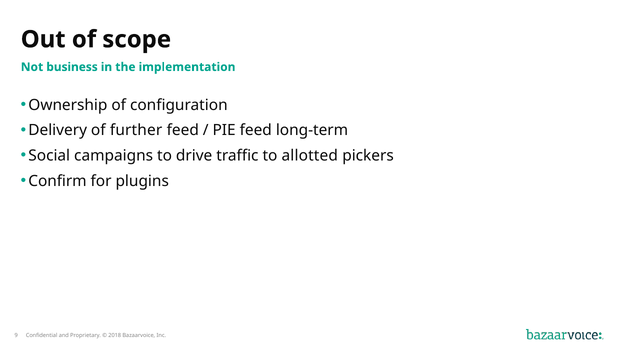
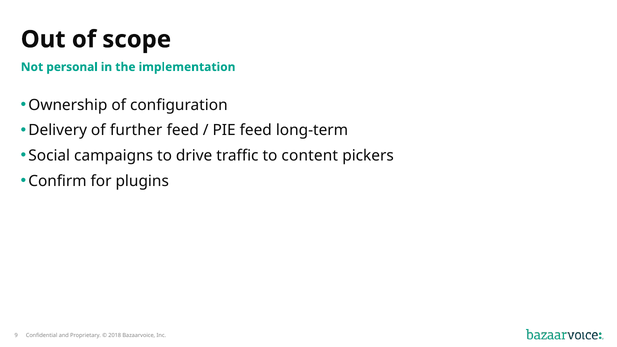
business: business -> personal
allotted: allotted -> content
